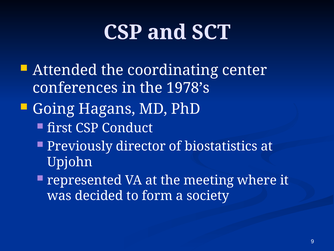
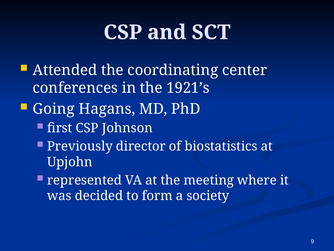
1978’s: 1978’s -> 1921’s
Conduct: Conduct -> Johnson
